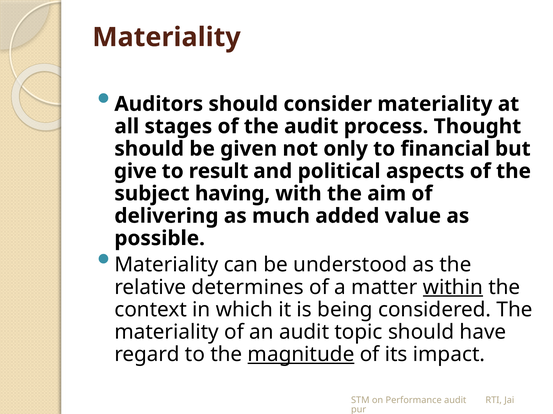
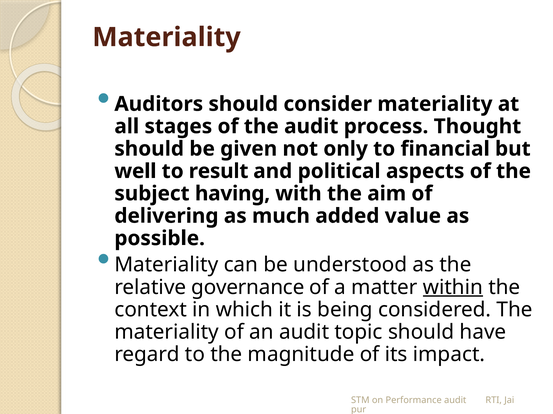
give: give -> well
determines: determines -> governance
magnitude underline: present -> none
